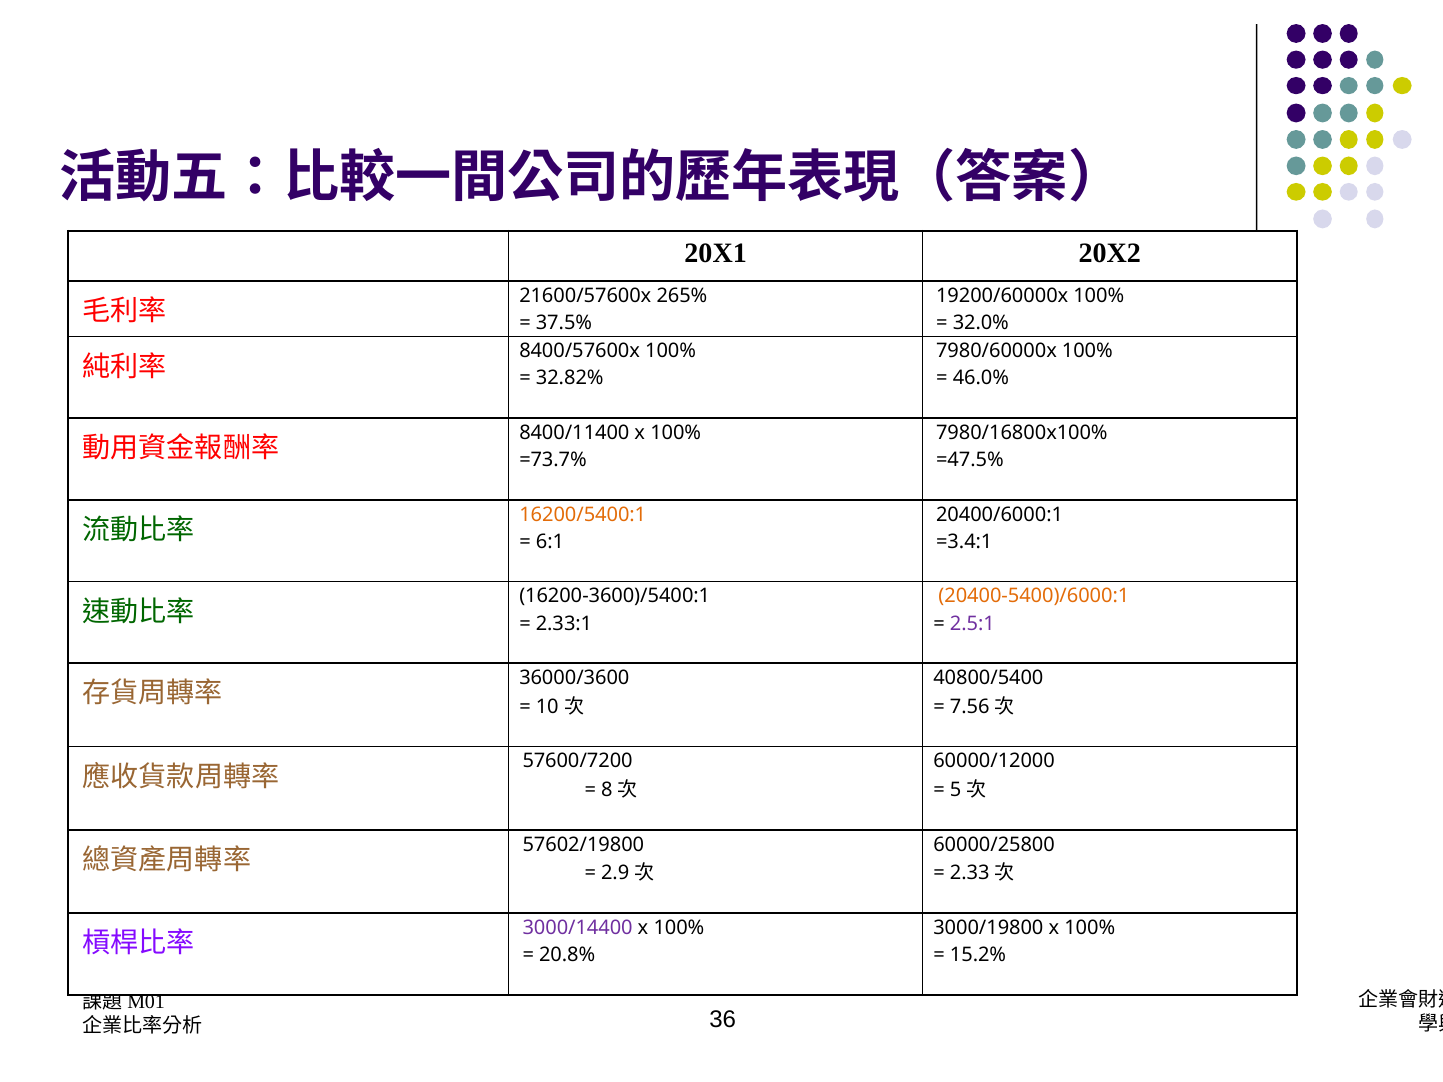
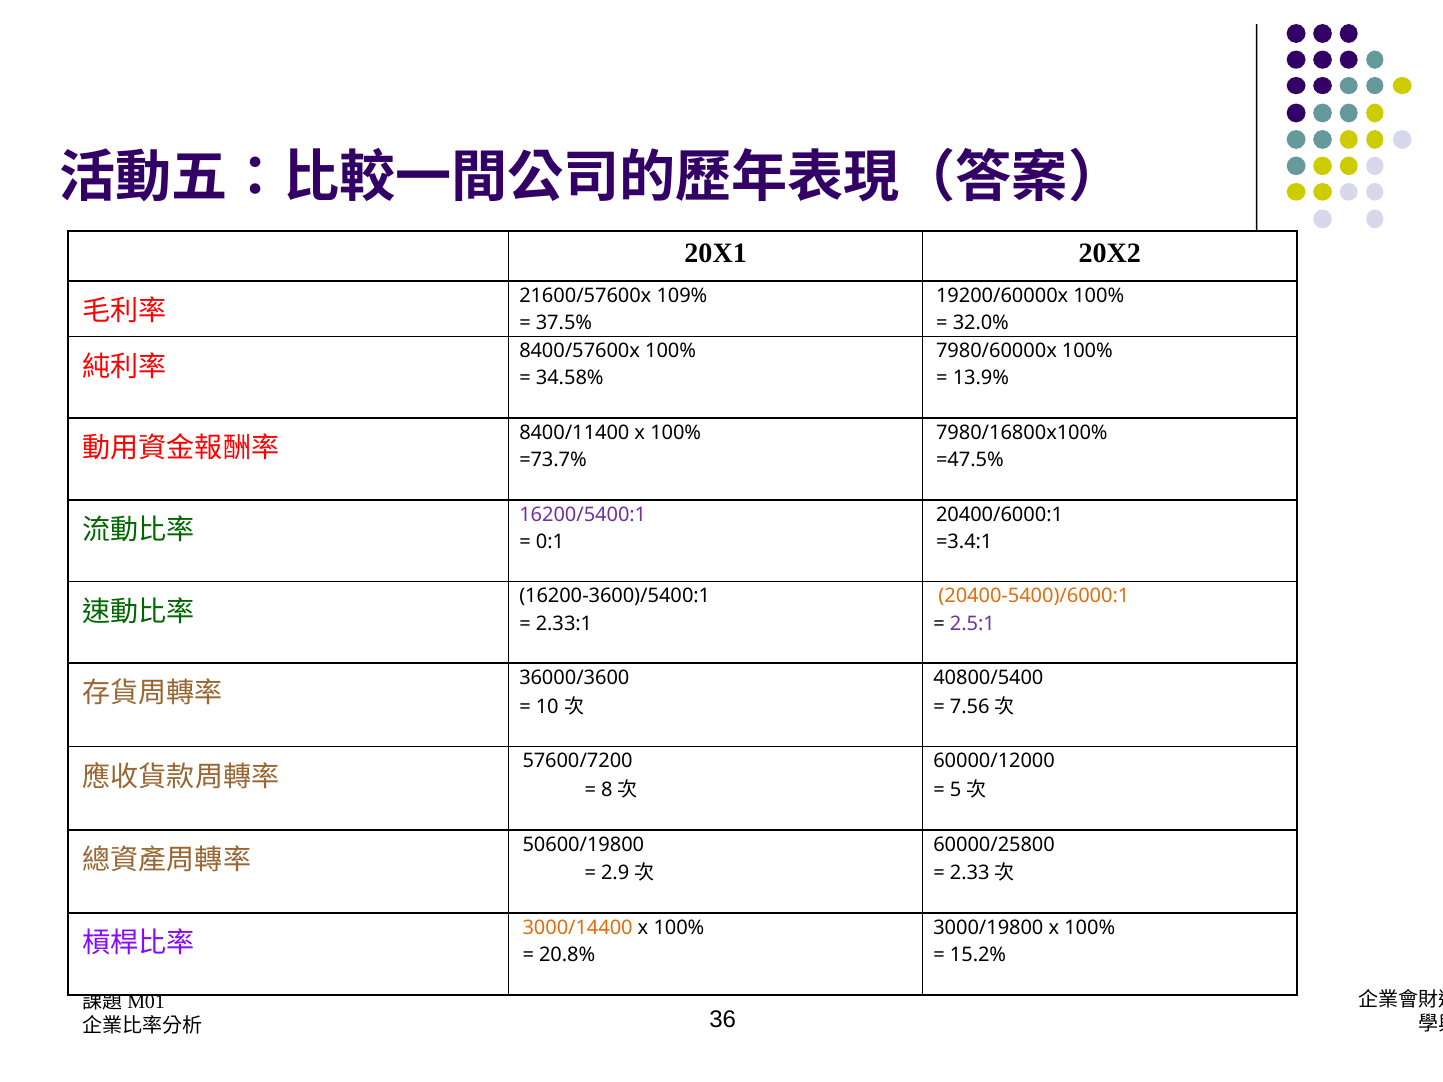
265%: 265% -> 109%
32.82%: 32.82% -> 34.58%
46.0%: 46.0% -> 13.9%
16200/5400:1 colour: orange -> purple
6:1: 6:1 -> 0:1
57602/19800: 57602/19800 -> 50600/19800
3000/14400 colour: purple -> orange
